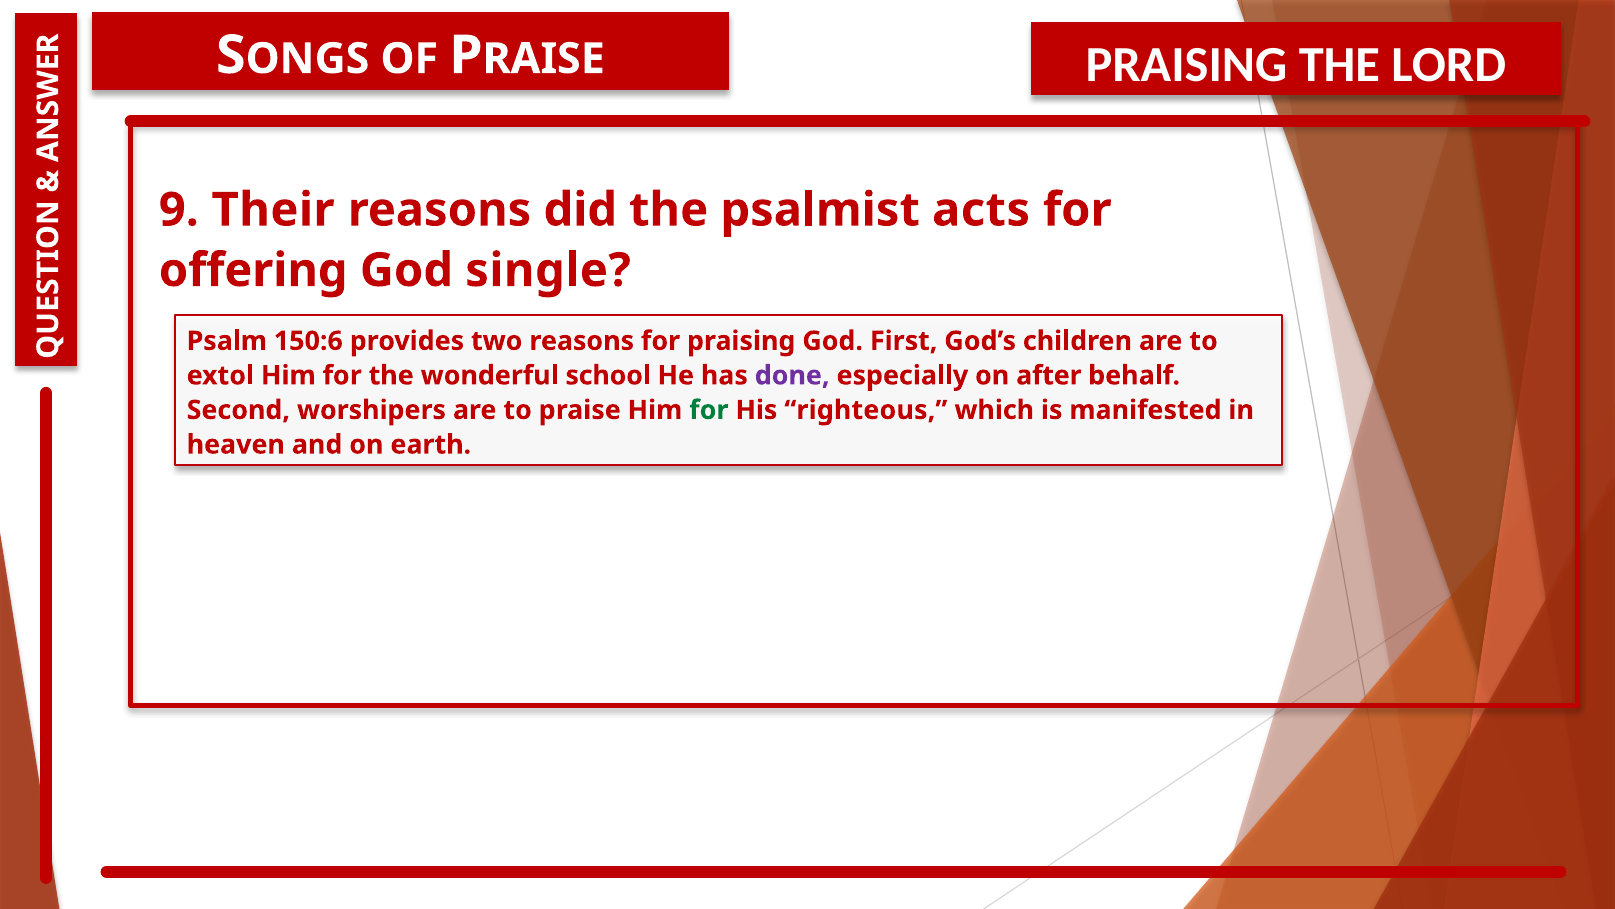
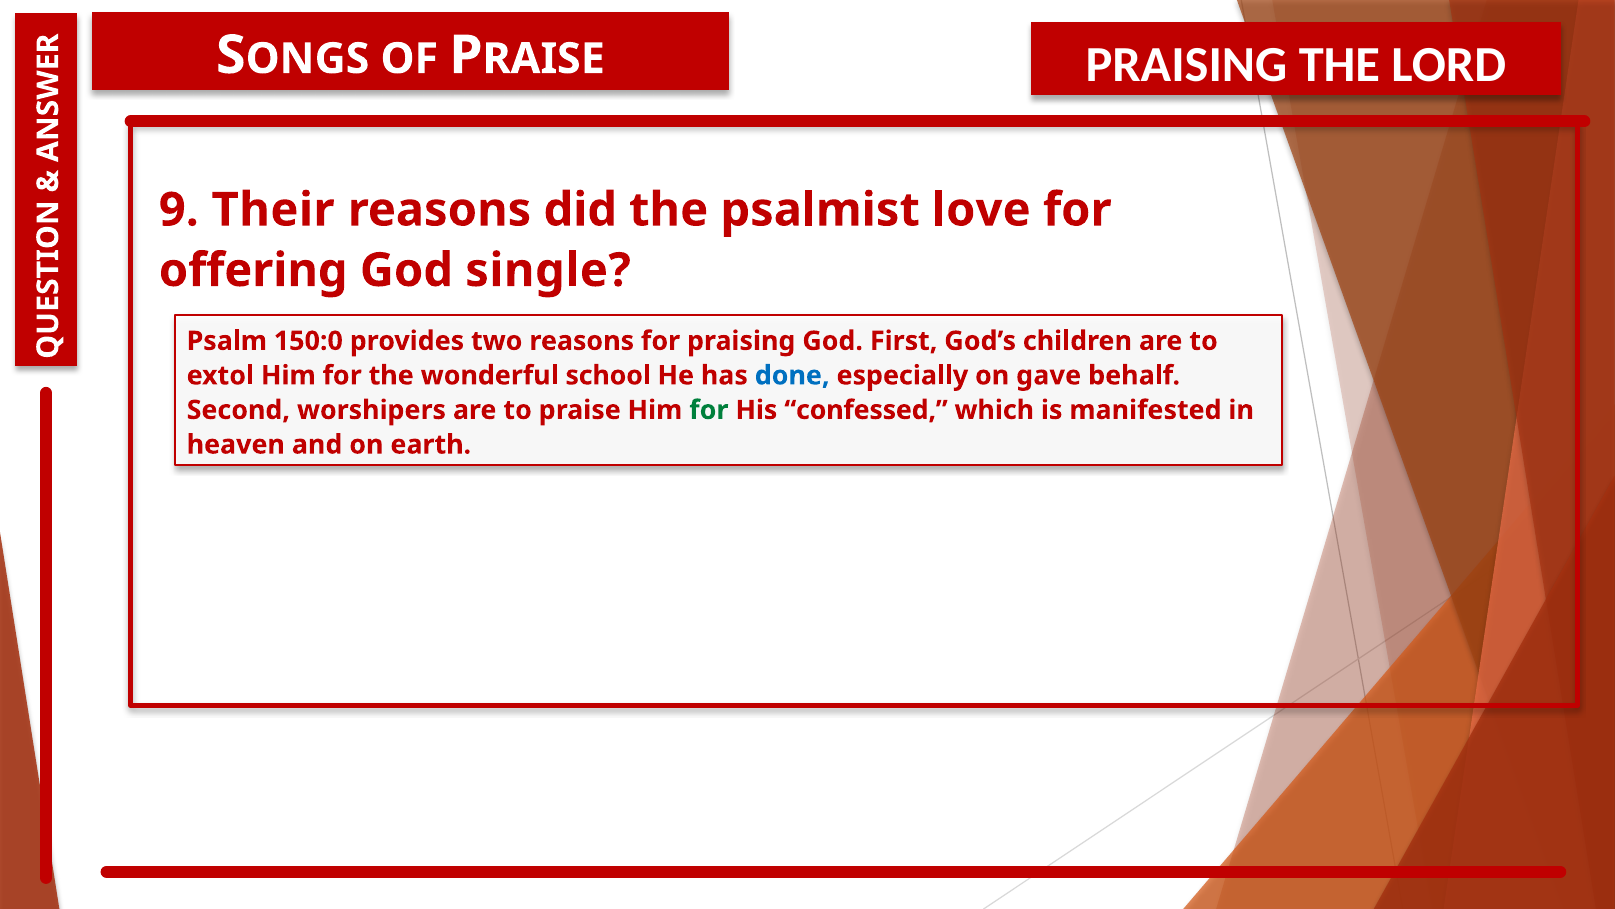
acts: acts -> love
150:6: 150:6 -> 150:0
done colour: purple -> blue
after: after -> gave
righteous: righteous -> confessed
